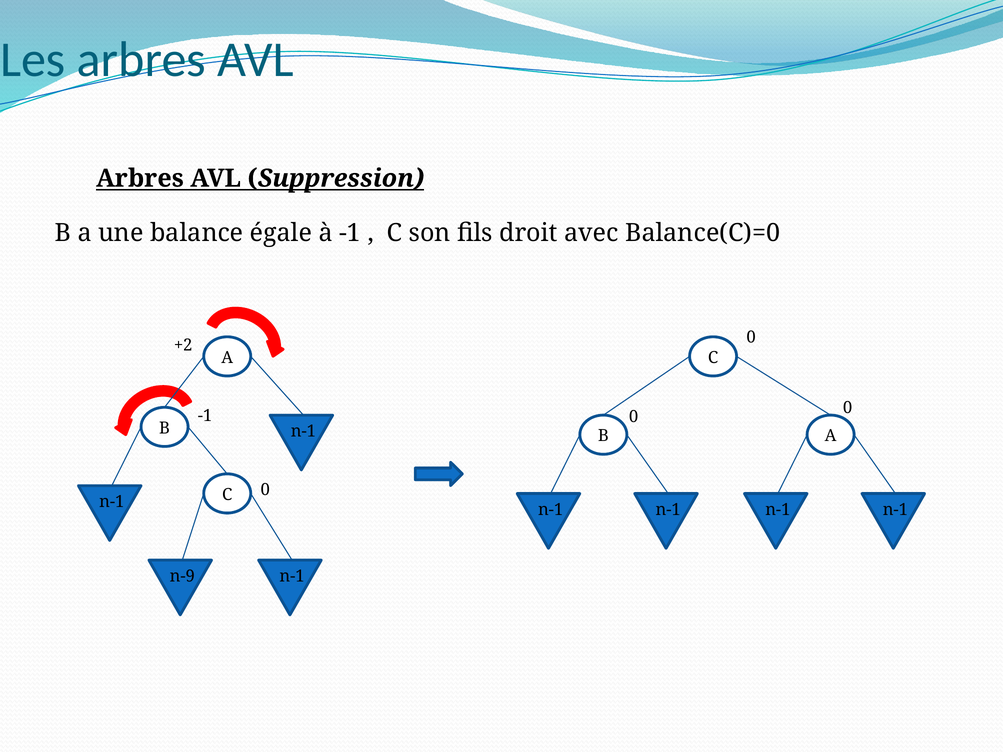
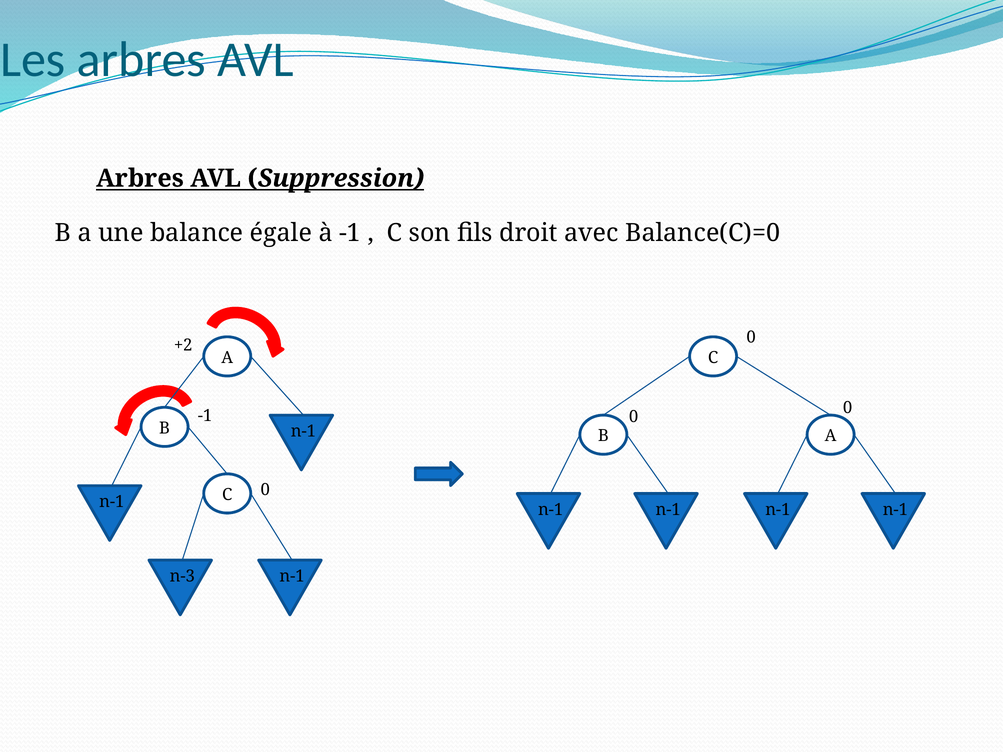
n-9: n-9 -> n-3
